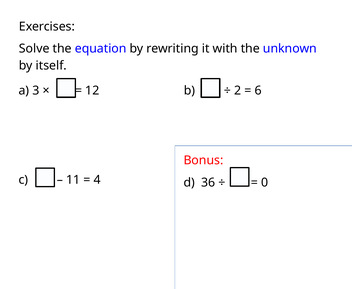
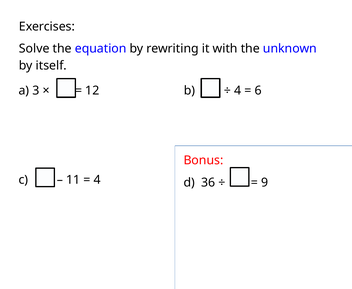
2 at (238, 90): 2 -> 4
0: 0 -> 9
